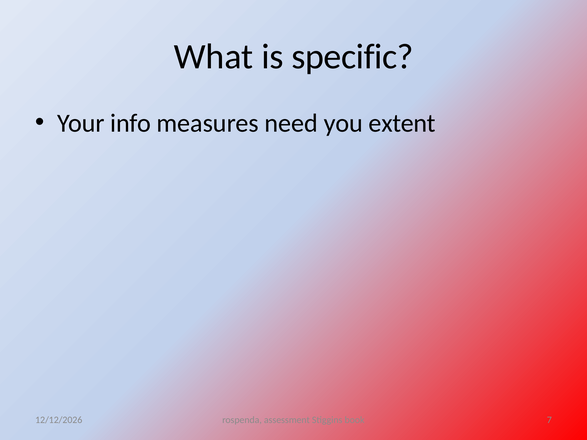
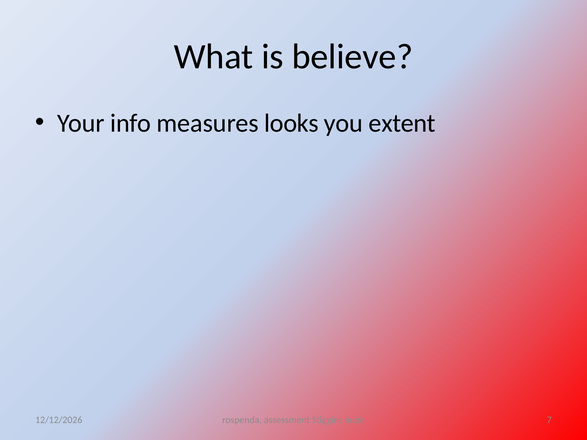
specific: specific -> believe
need: need -> looks
